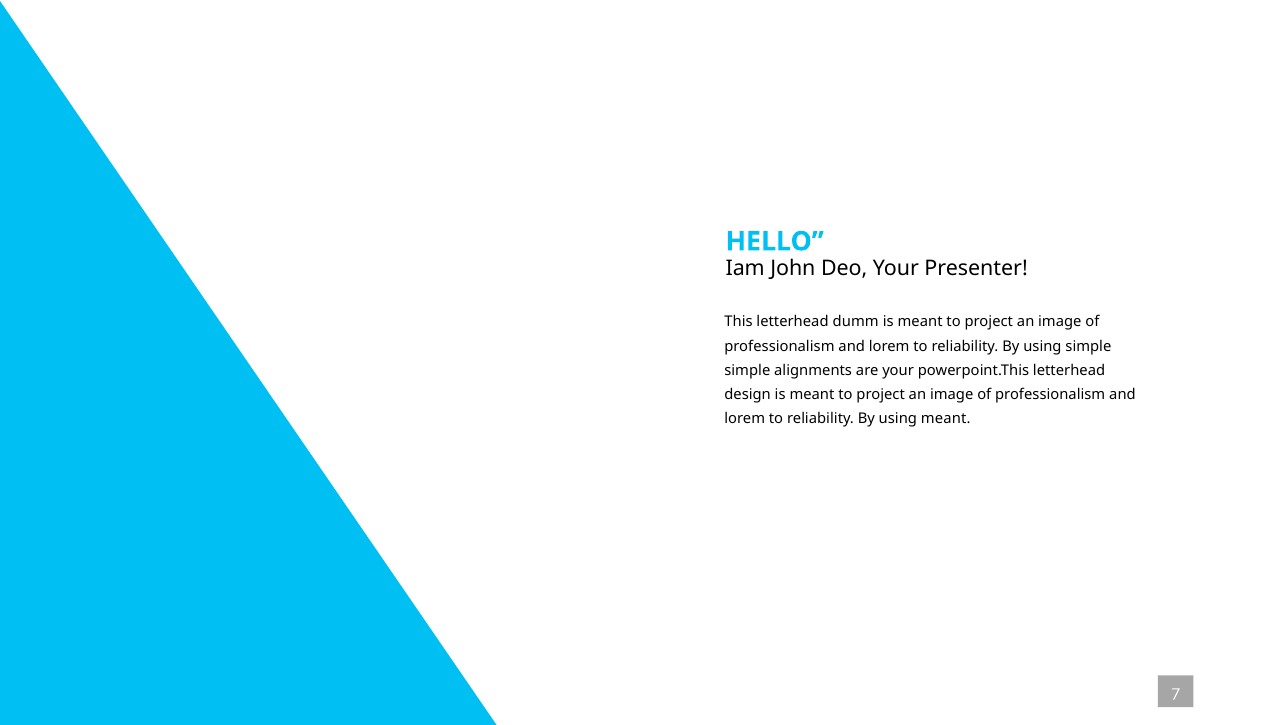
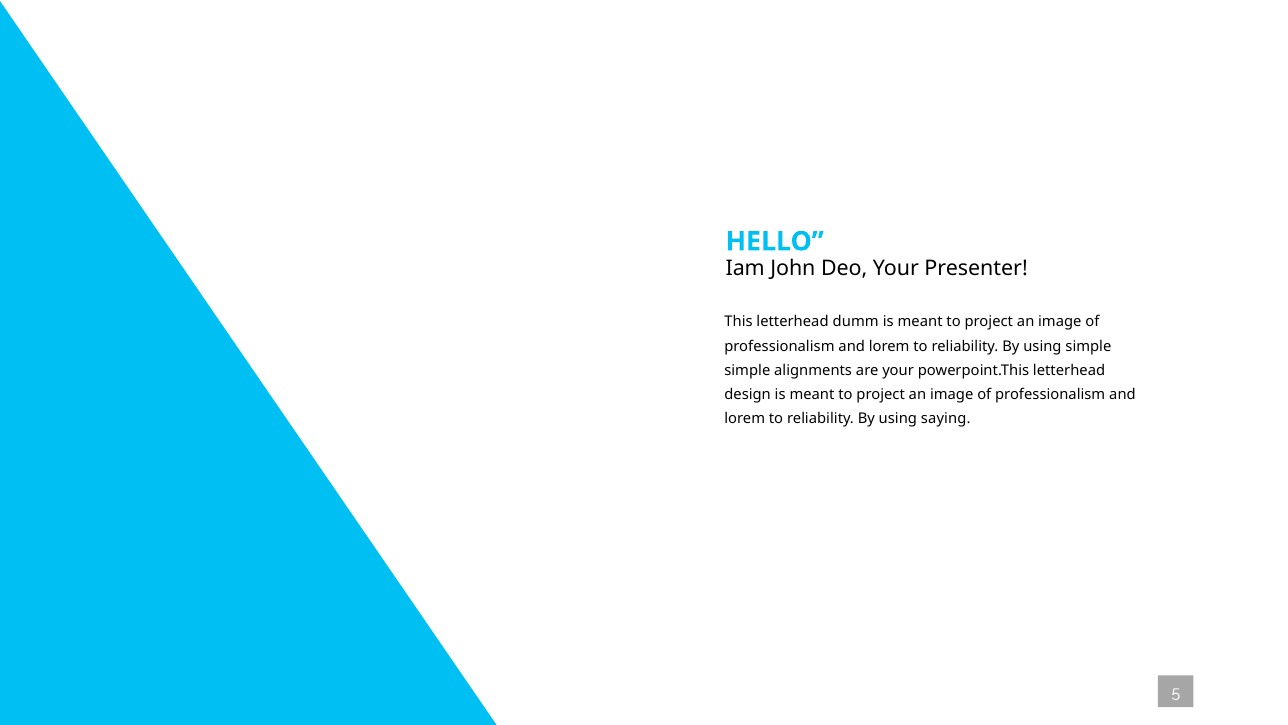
using meant: meant -> saying
7: 7 -> 5
